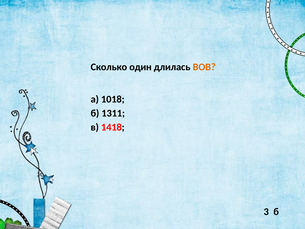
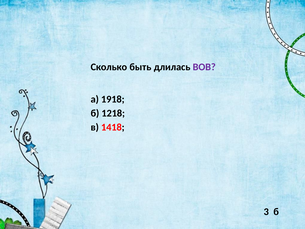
один: один -> быть
ВОВ colour: orange -> purple
1018: 1018 -> 1918
1311: 1311 -> 1218
